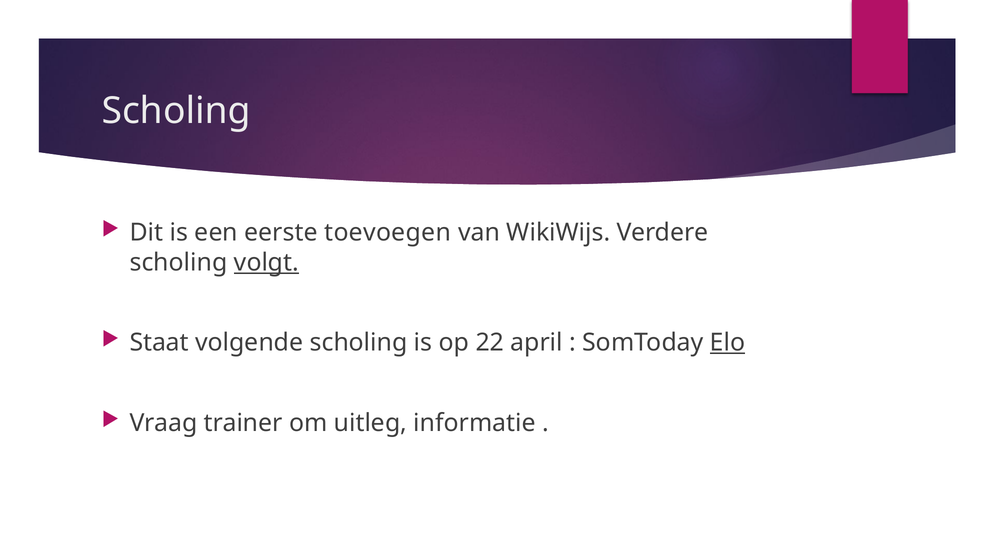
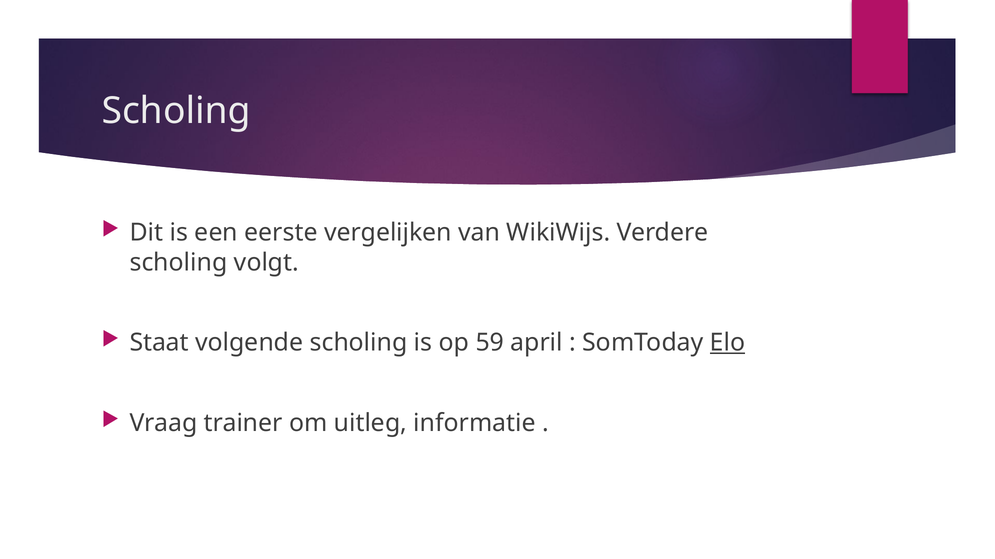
toevoegen: toevoegen -> vergelijken
volgt underline: present -> none
22: 22 -> 59
